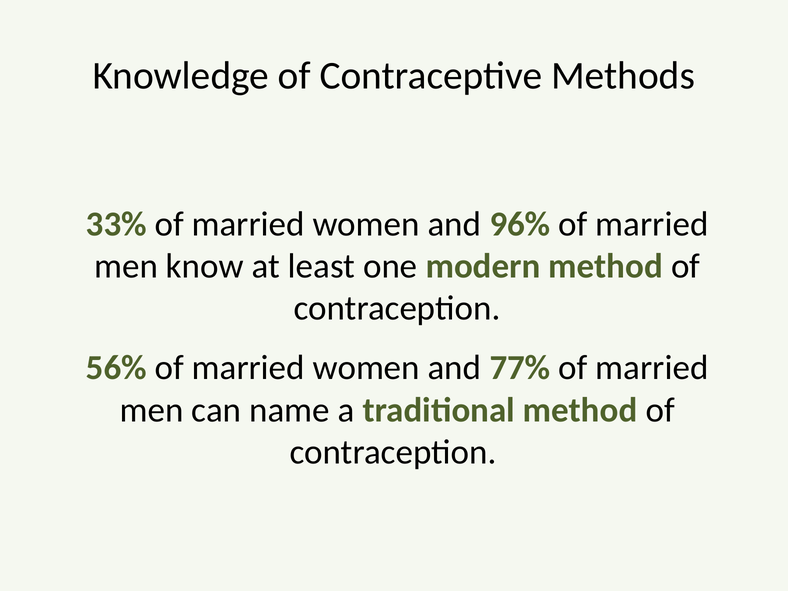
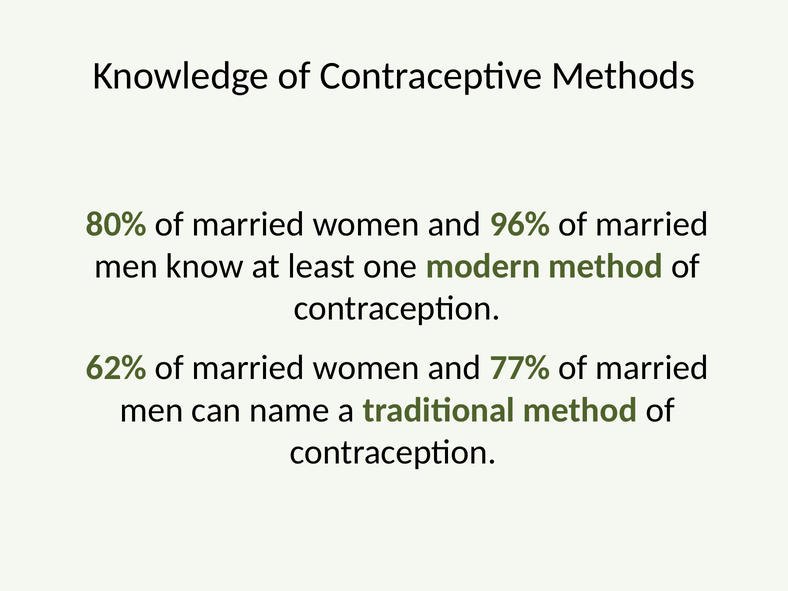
33%: 33% -> 80%
56%: 56% -> 62%
